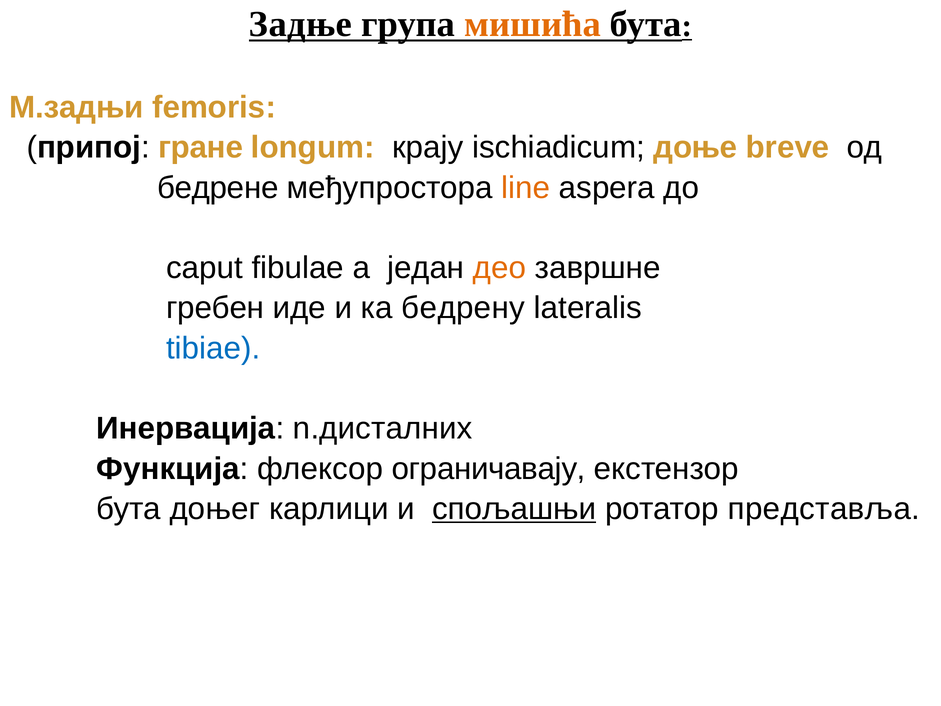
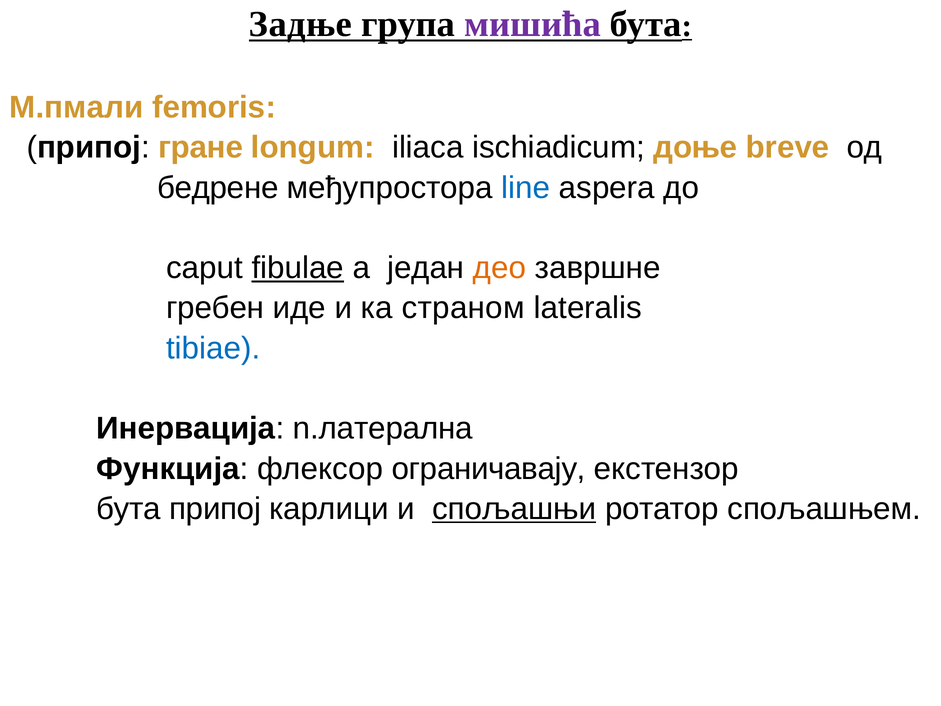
мишића colour: orange -> purple
M.задњи: M.задњи -> M.пмали
крају: крају -> iliaca
line colour: orange -> blue
fibulae underline: none -> present
бедрену: бедрену -> страном
n.дисталних: n.дисталних -> n.латерална
бута дoњег: дoњег -> припој
представља: представља -> спољашњем
